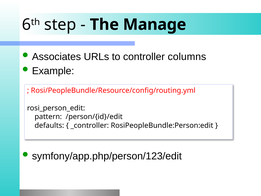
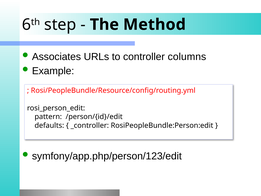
Manage: Manage -> Method
